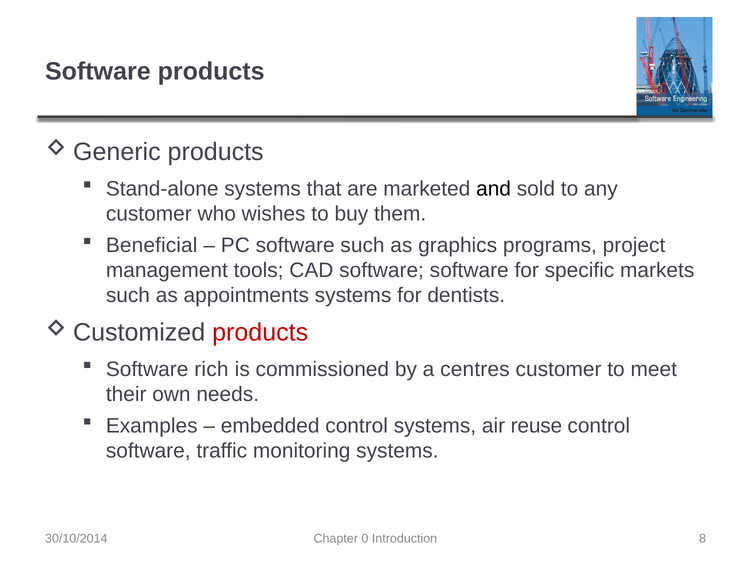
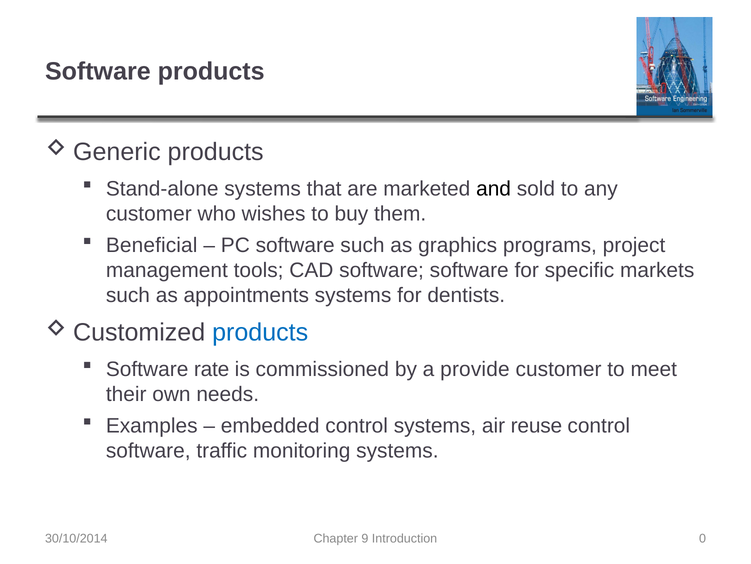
products at (260, 332) colour: red -> blue
rich: rich -> rate
centres: centres -> provide
0: 0 -> 9
8: 8 -> 0
